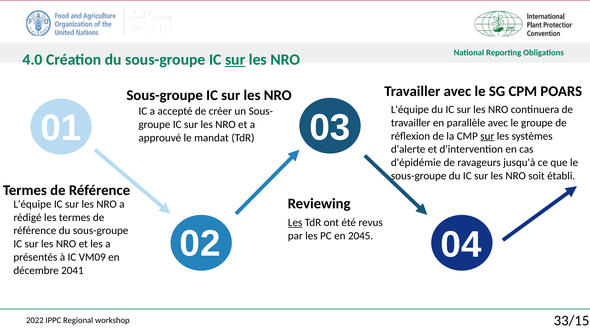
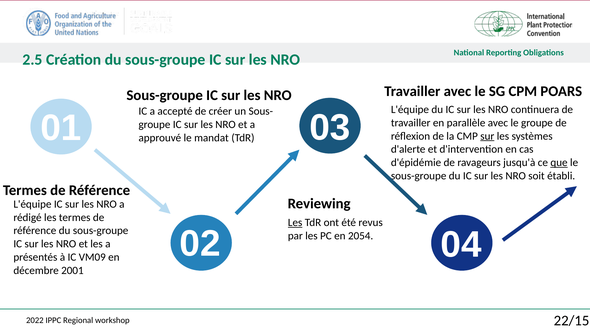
4.0: 4.0 -> 2.5
sur at (235, 60) underline: present -> none
que underline: none -> present
2045: 2045 -> 2054
2041: 2041 -> 2001
33/15: 33/15 -> 22/15
